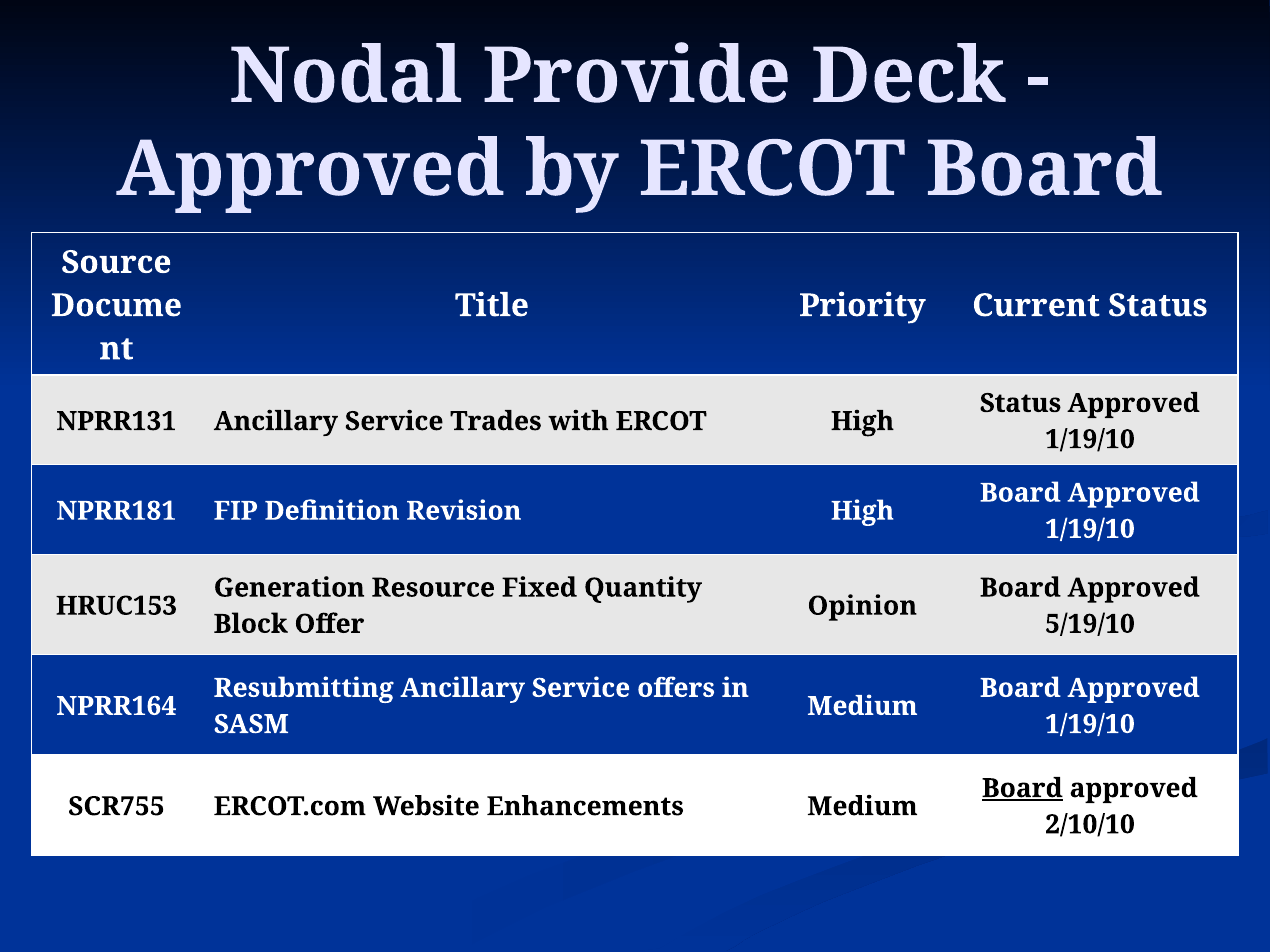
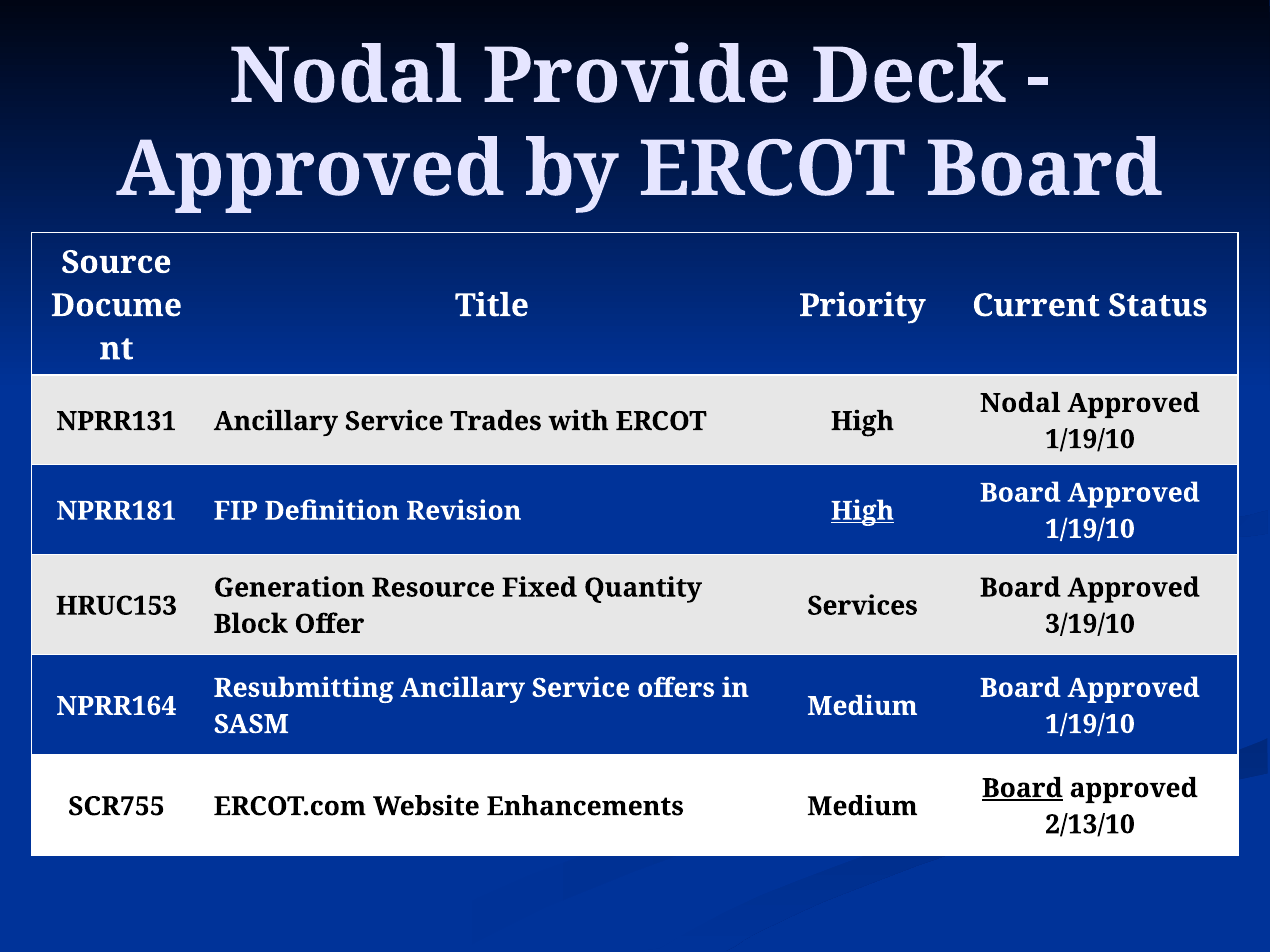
Status at (1020, 403): Status -> Nodal
High at (863, 511) underline: none -> present
Opinion: Opinion -> Services
5/19/10: 5/19/10 -> 3/19/10
2/10/10: 2/10/10 -> 2/13/10
